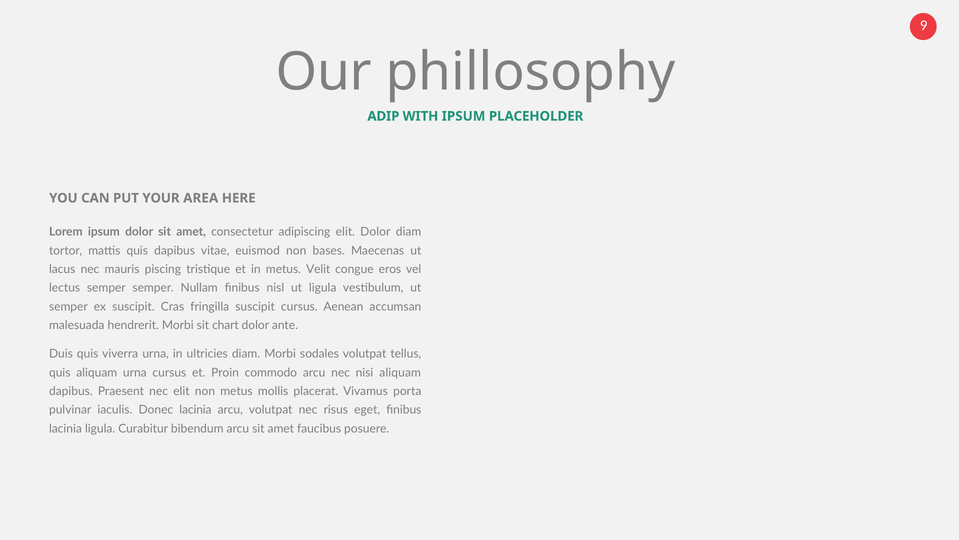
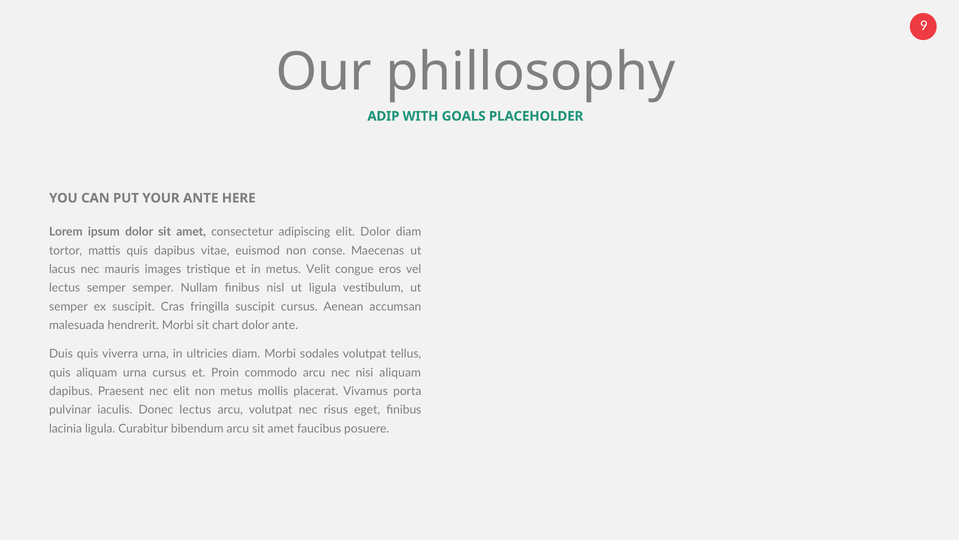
WITH IPSUM: IPSUM -> GOALS
YOUR AREA: AREA -> ANTE
bases: bases -> conse
piscing: piscing -> images
Donec lacinia: lacinia -> lectus
